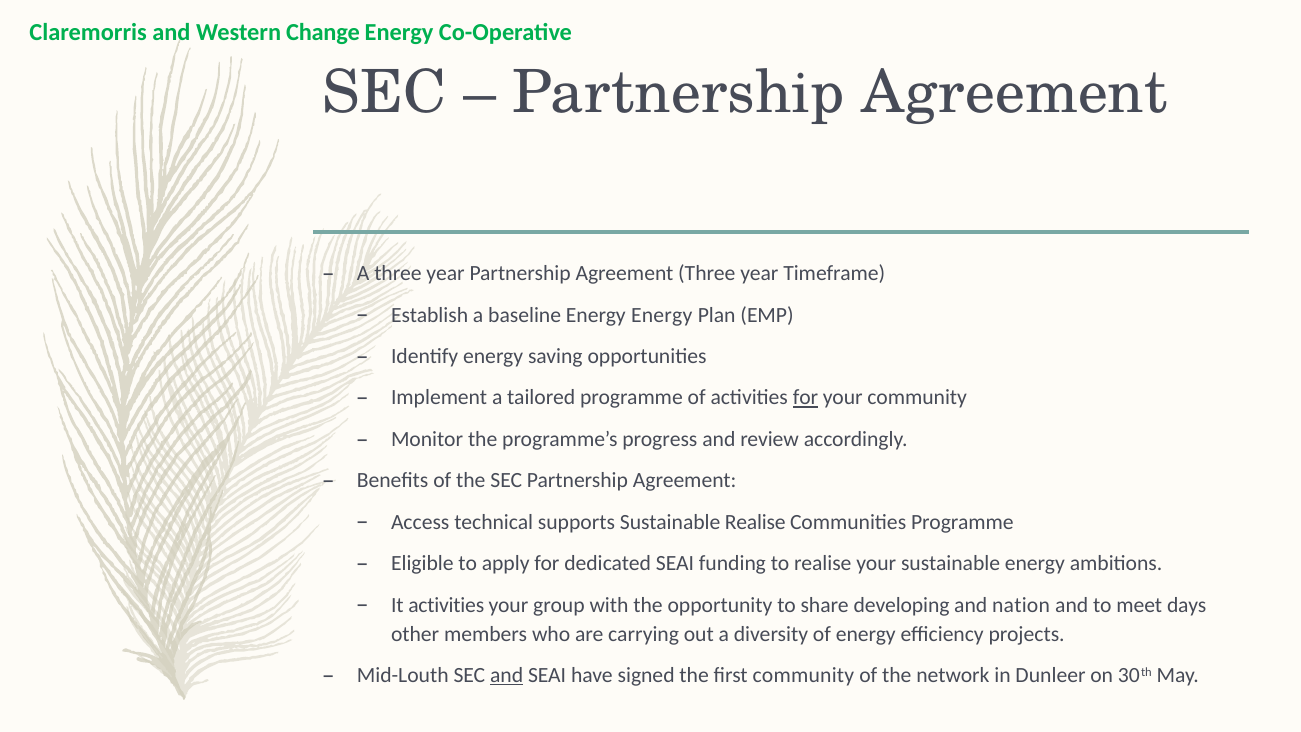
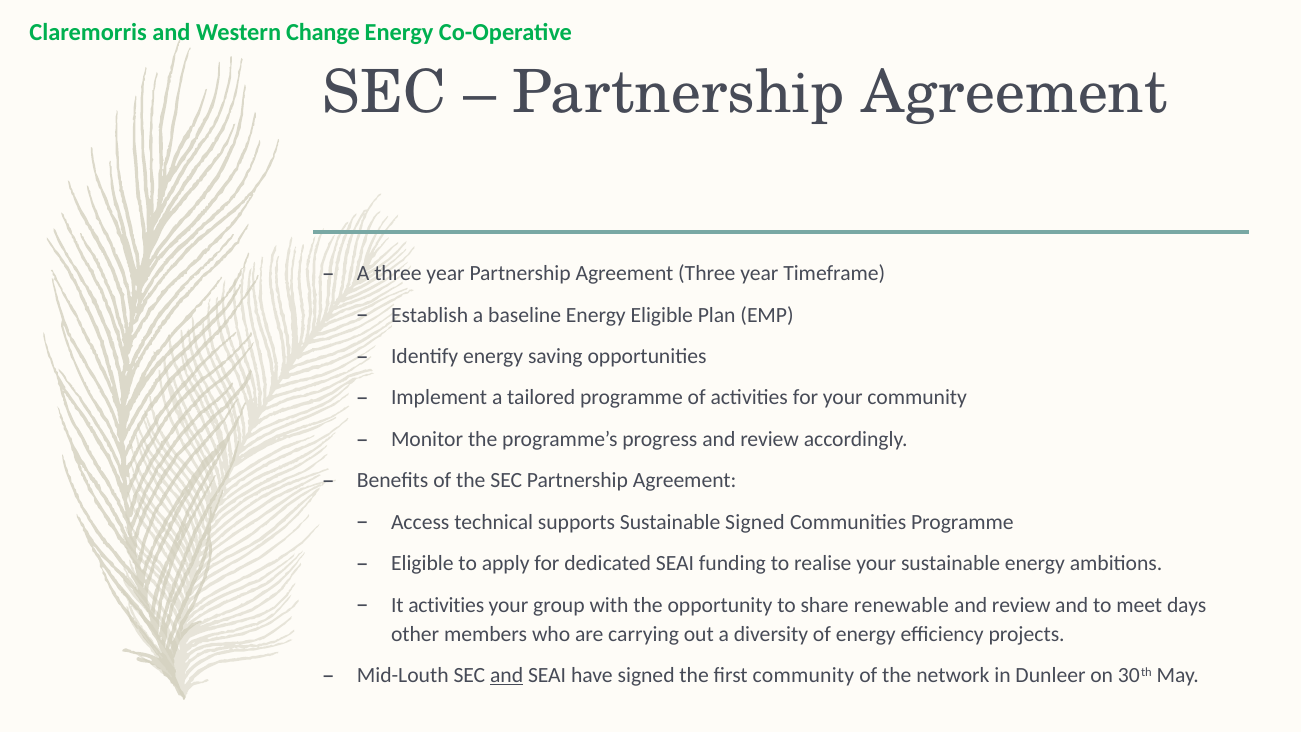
Energy Energy: Energy -> Eligible
for at (805, 398) underline: present -> none
Sustainable Realise: Realise -> Signed
developing: developing -> renewable
nation at (1021, 605): nation -> review
